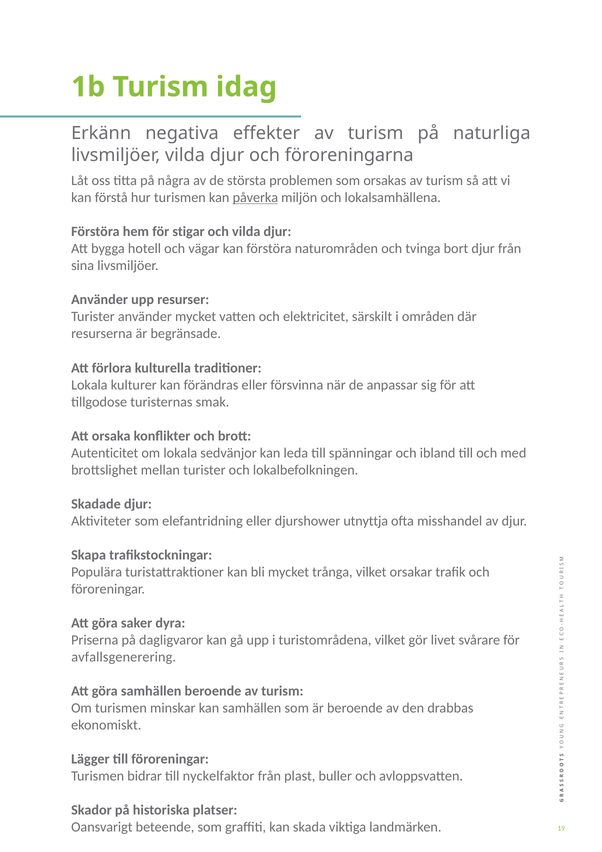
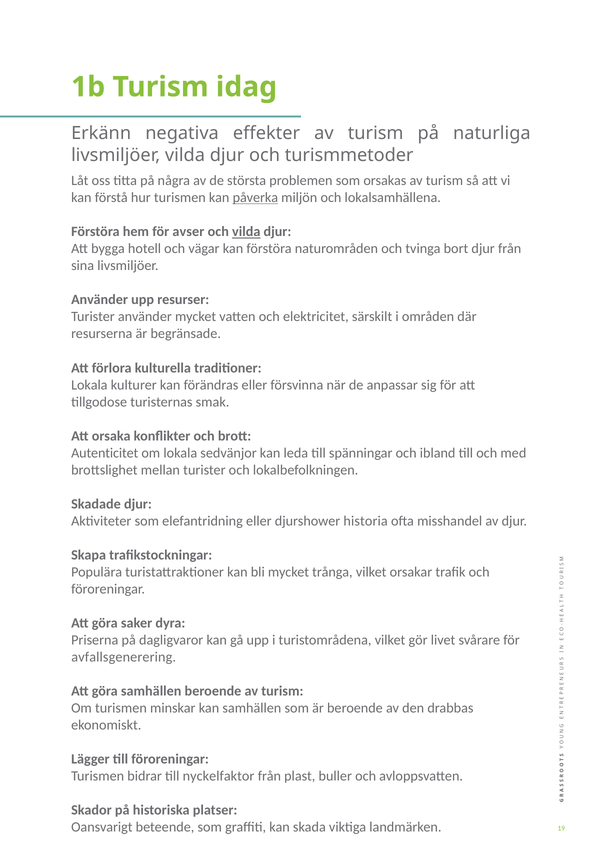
föroreningarna: föroreningarna -> turismmetoder
stigar: stigar -> avser
vilda at (246, 232) underline: none -> present
utnyttja: utnyttja -> historia
